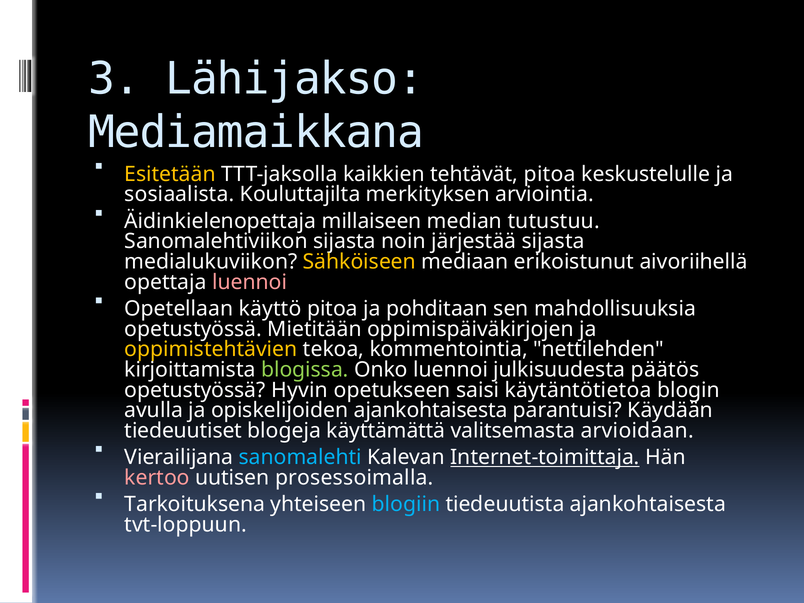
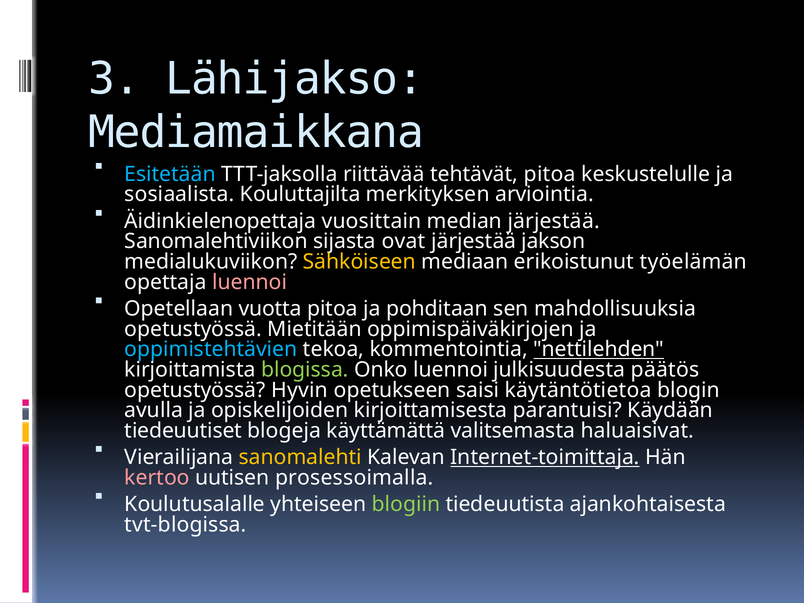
Esitetään colour: yellow -> light blue
kaikkien: kaikkien -> riittävää
millaiseen: millaiseen -> vuosittain
median tutustuu: tutustuu -> järjestää
noin: noin -> ovat
järjestää sijasta: sijasta -> jakson
aivoriihellä: aivoriihellä -> työelämän
käyttö: käyttö -> vuotta
oppimistehtävien colour: yellow -> light blue
nettilehden underline: none -> present
opiskelijoiden ajankohtaisesta: ajankohtaisesta -> kirjoittamisesta
arvioidaan: arvioidaan -> haluaisivat
sanomalehti colour: light blue -> yellow
Tarkoituksena: Tarkoituksena -> Koulutusalalle
blogiin colour: light blue -> light green
tvt-loppuun: tvt-loppuun -> tvt-blogissa
